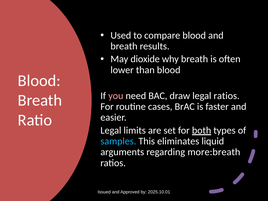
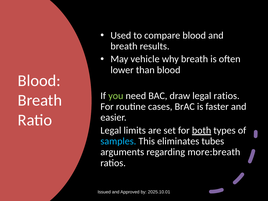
dioxide: dioxide -> vehicle
you colour: pink -> light green
liquid: liquid -> tubes
